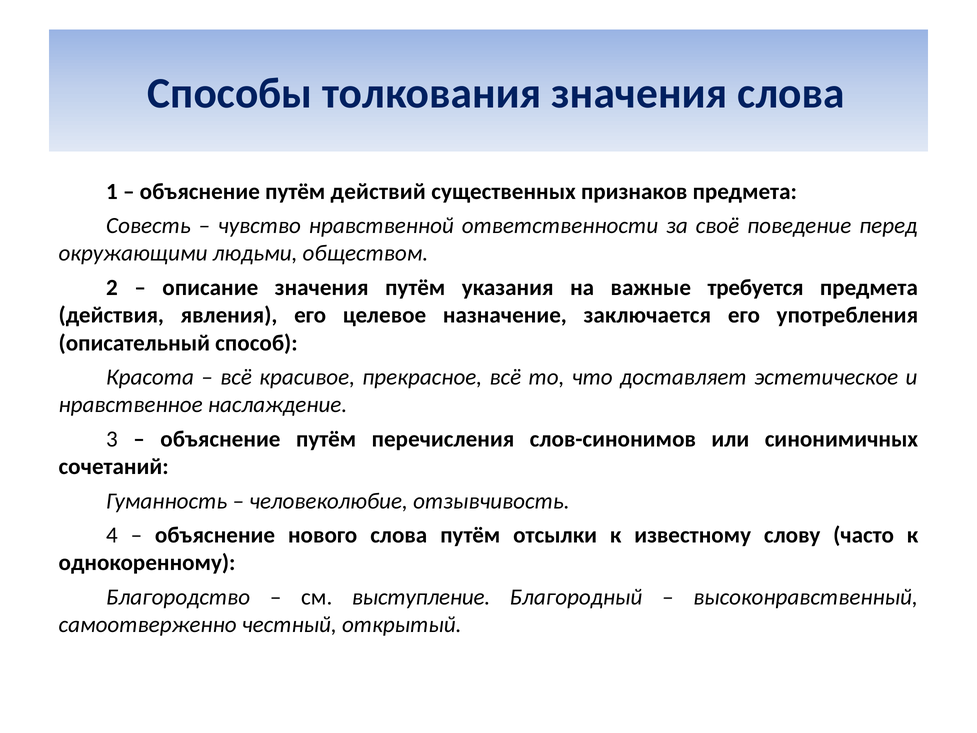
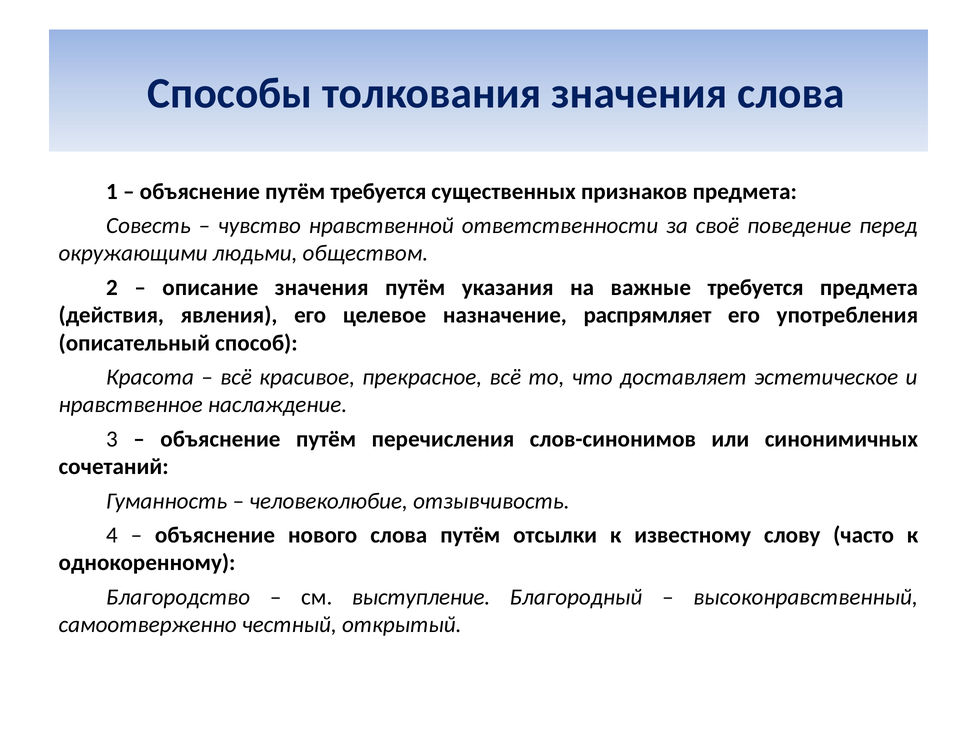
путём действий: действий -> требуется
заключается: заключается -> распрямляет
